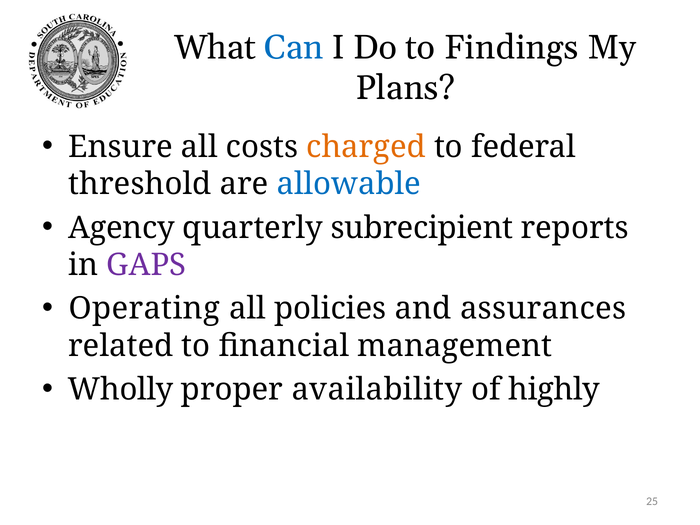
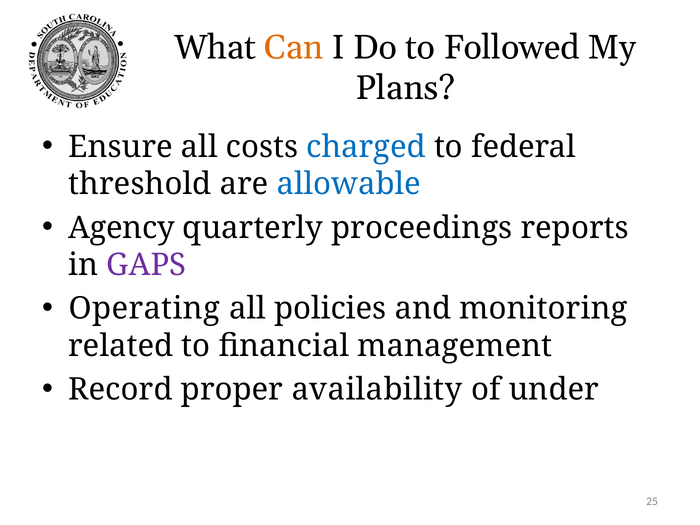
Can colour: blue -> orange
Findings: Findings -> Followed
charged colour: orange -> blue
subrecipient: subrecipient -> proceedings
assurances: assurances -> monitoring
Wholly: Wholly -> Record
highly: highly -> under
